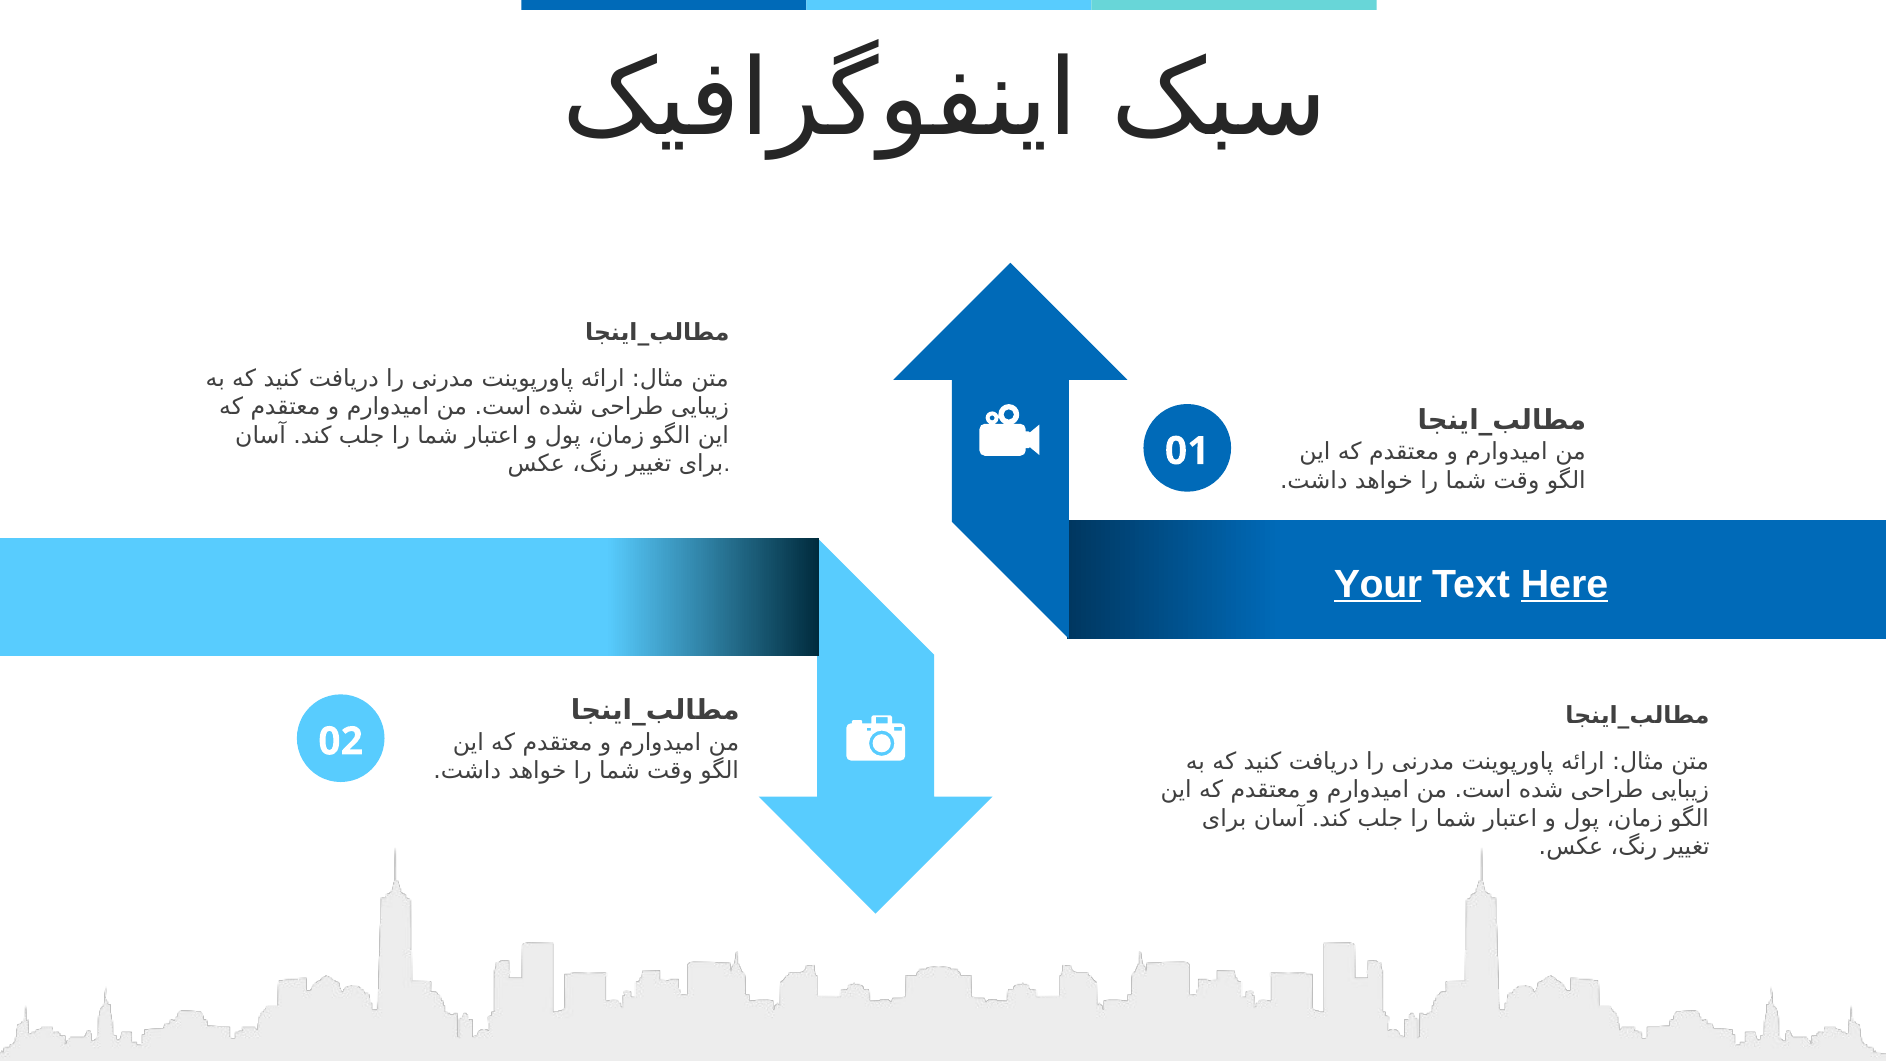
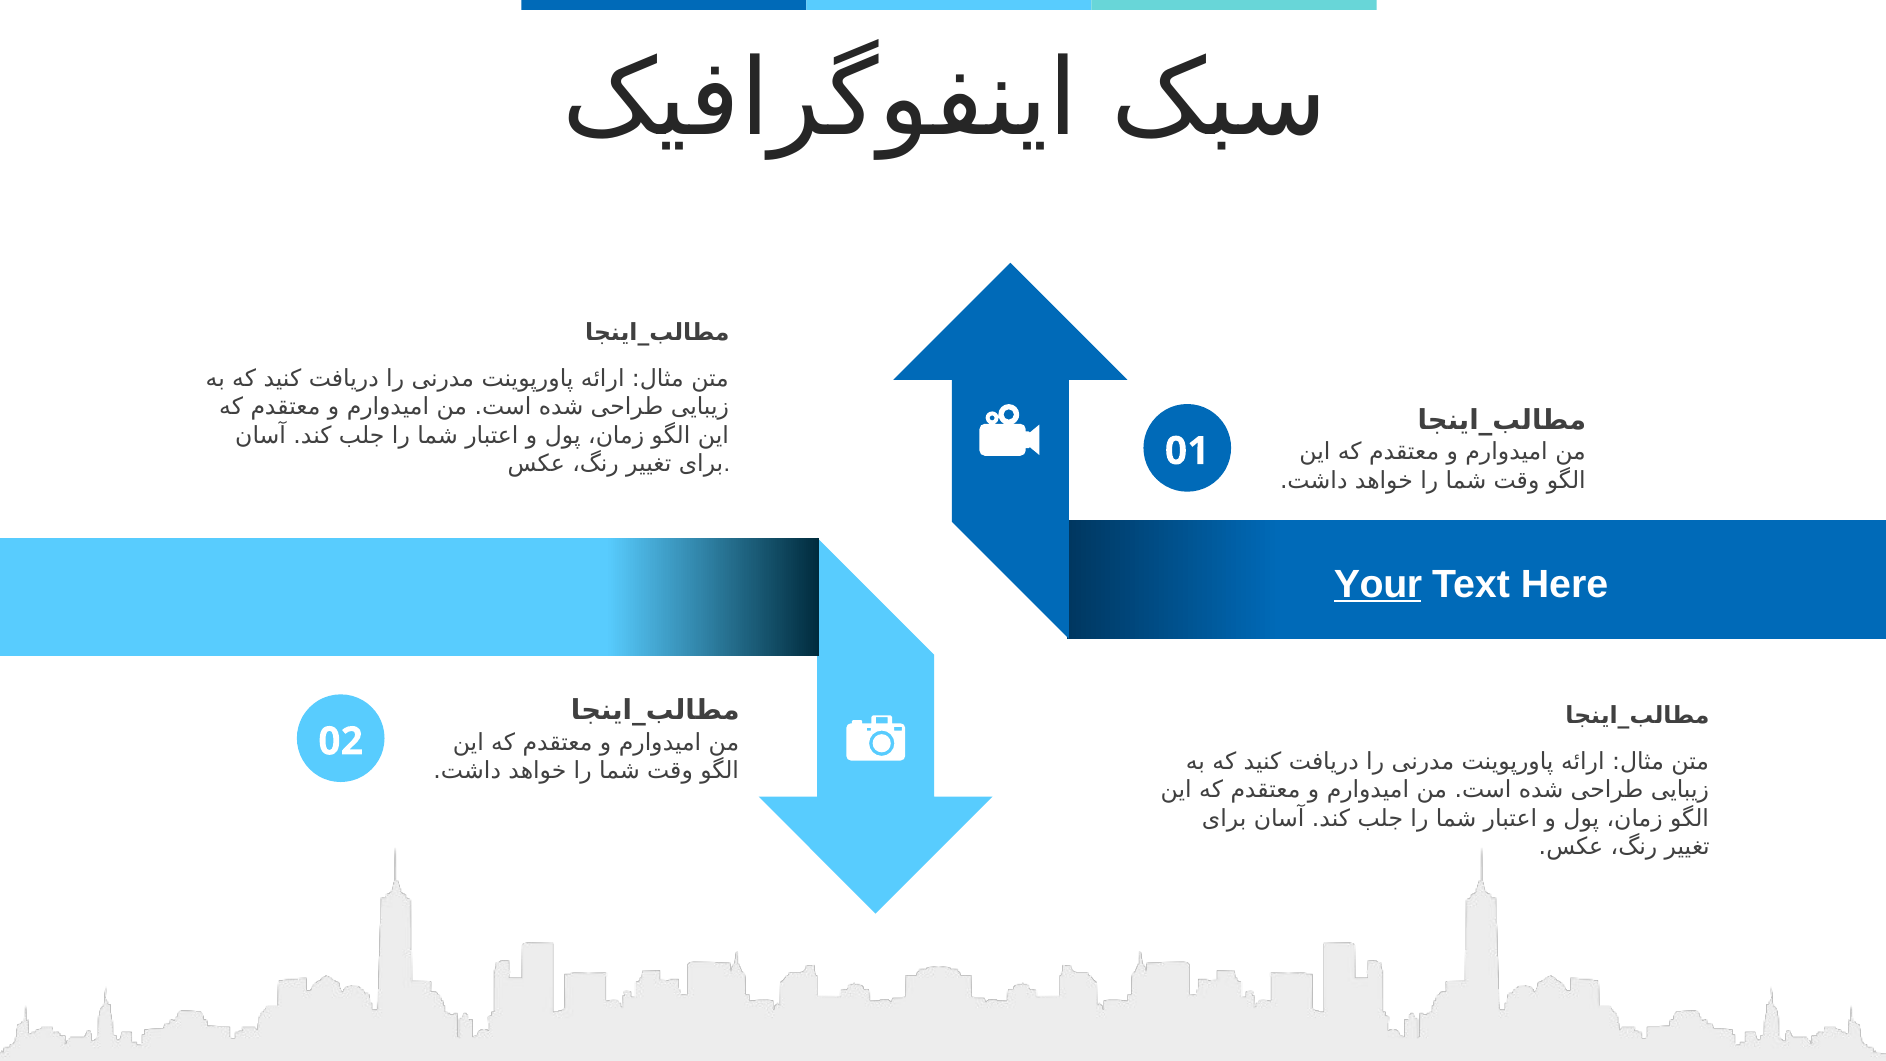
Here at (1565, 584) underline: present -> none
